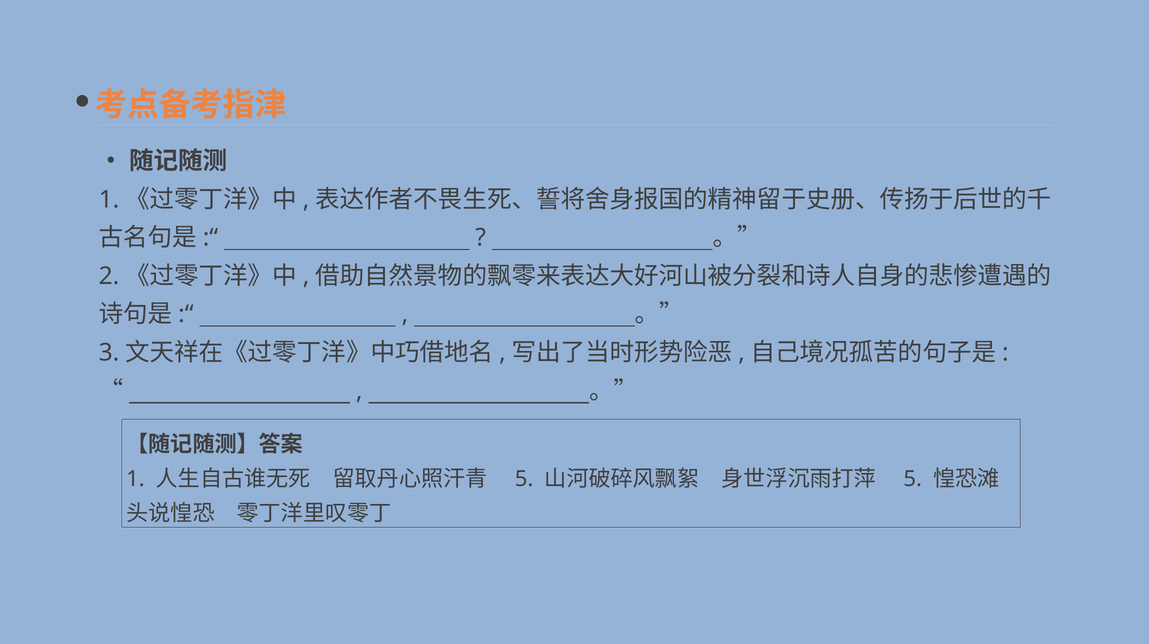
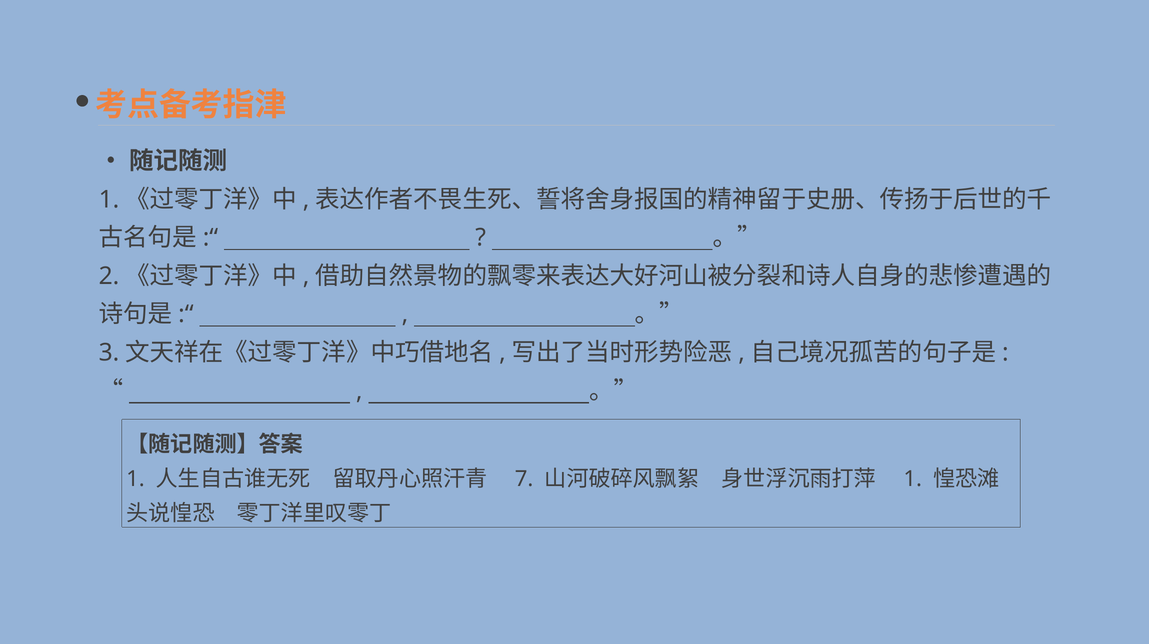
5 at (524, 479): 5 -> 7
5 at (913, 479): 5 -> 1
